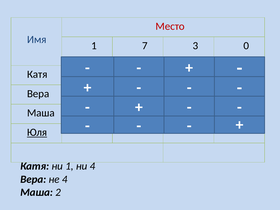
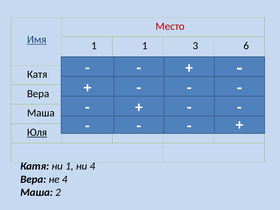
Имя underline: none -> present
1 7: 7 -> 1
0: 0 -> 6
